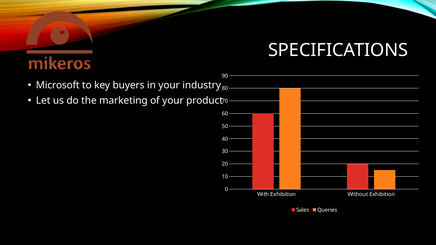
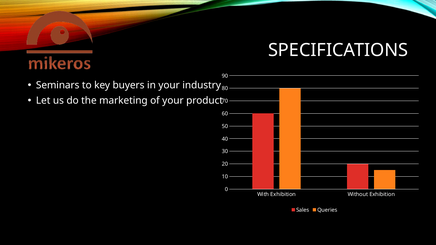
Microsoft: Microsoft -> Seminars
